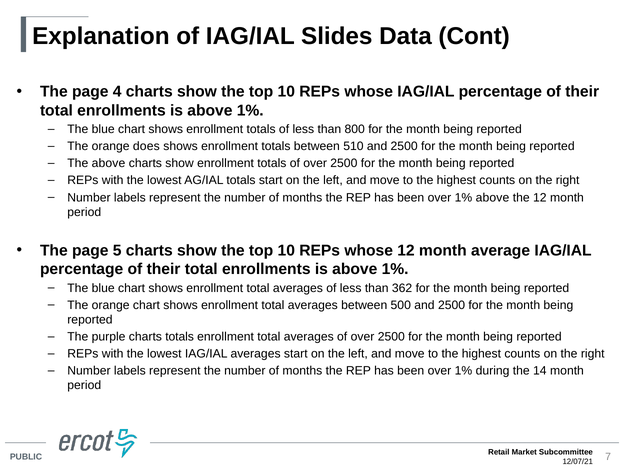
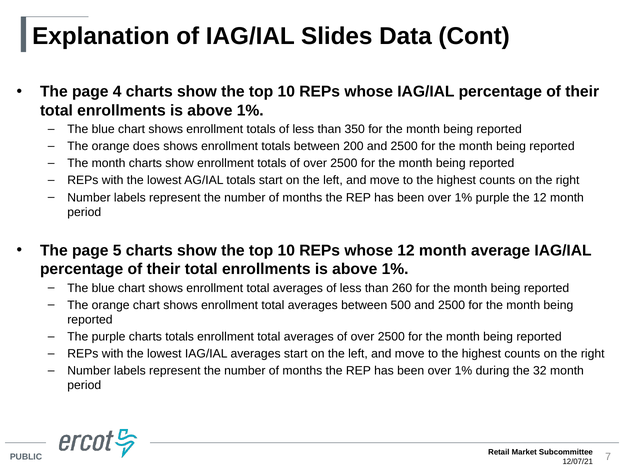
800: 800 -> 350
510: 510 -> 200
above at (109, 163): above -> month
1% above: above -> purple
362: 362 -> 260
14: 14 -> 32
